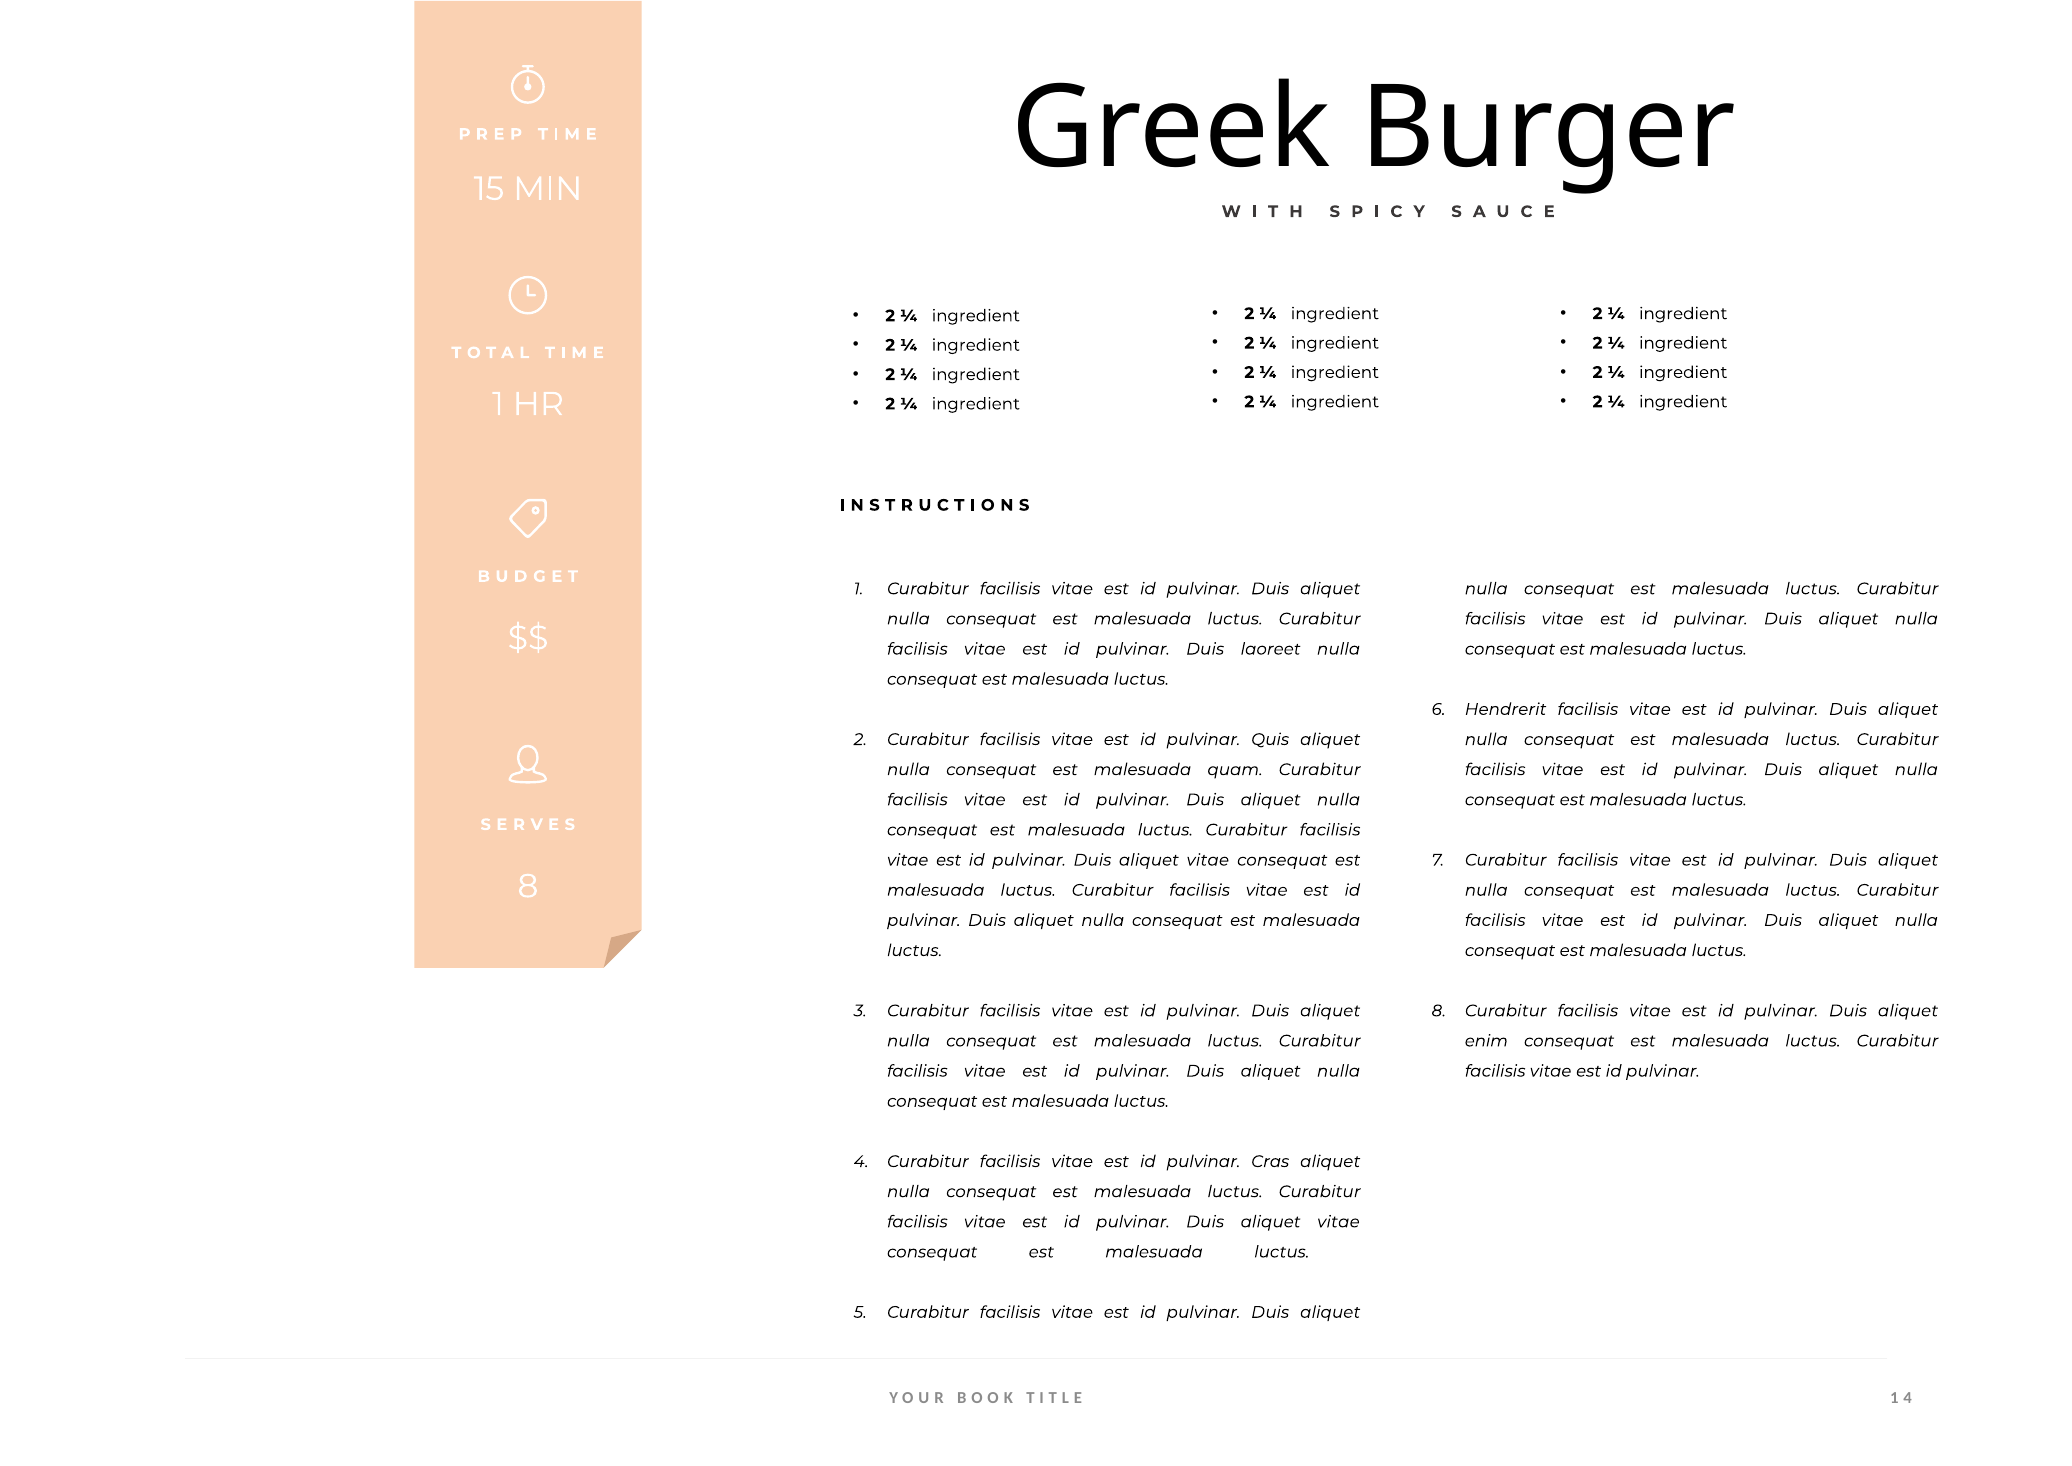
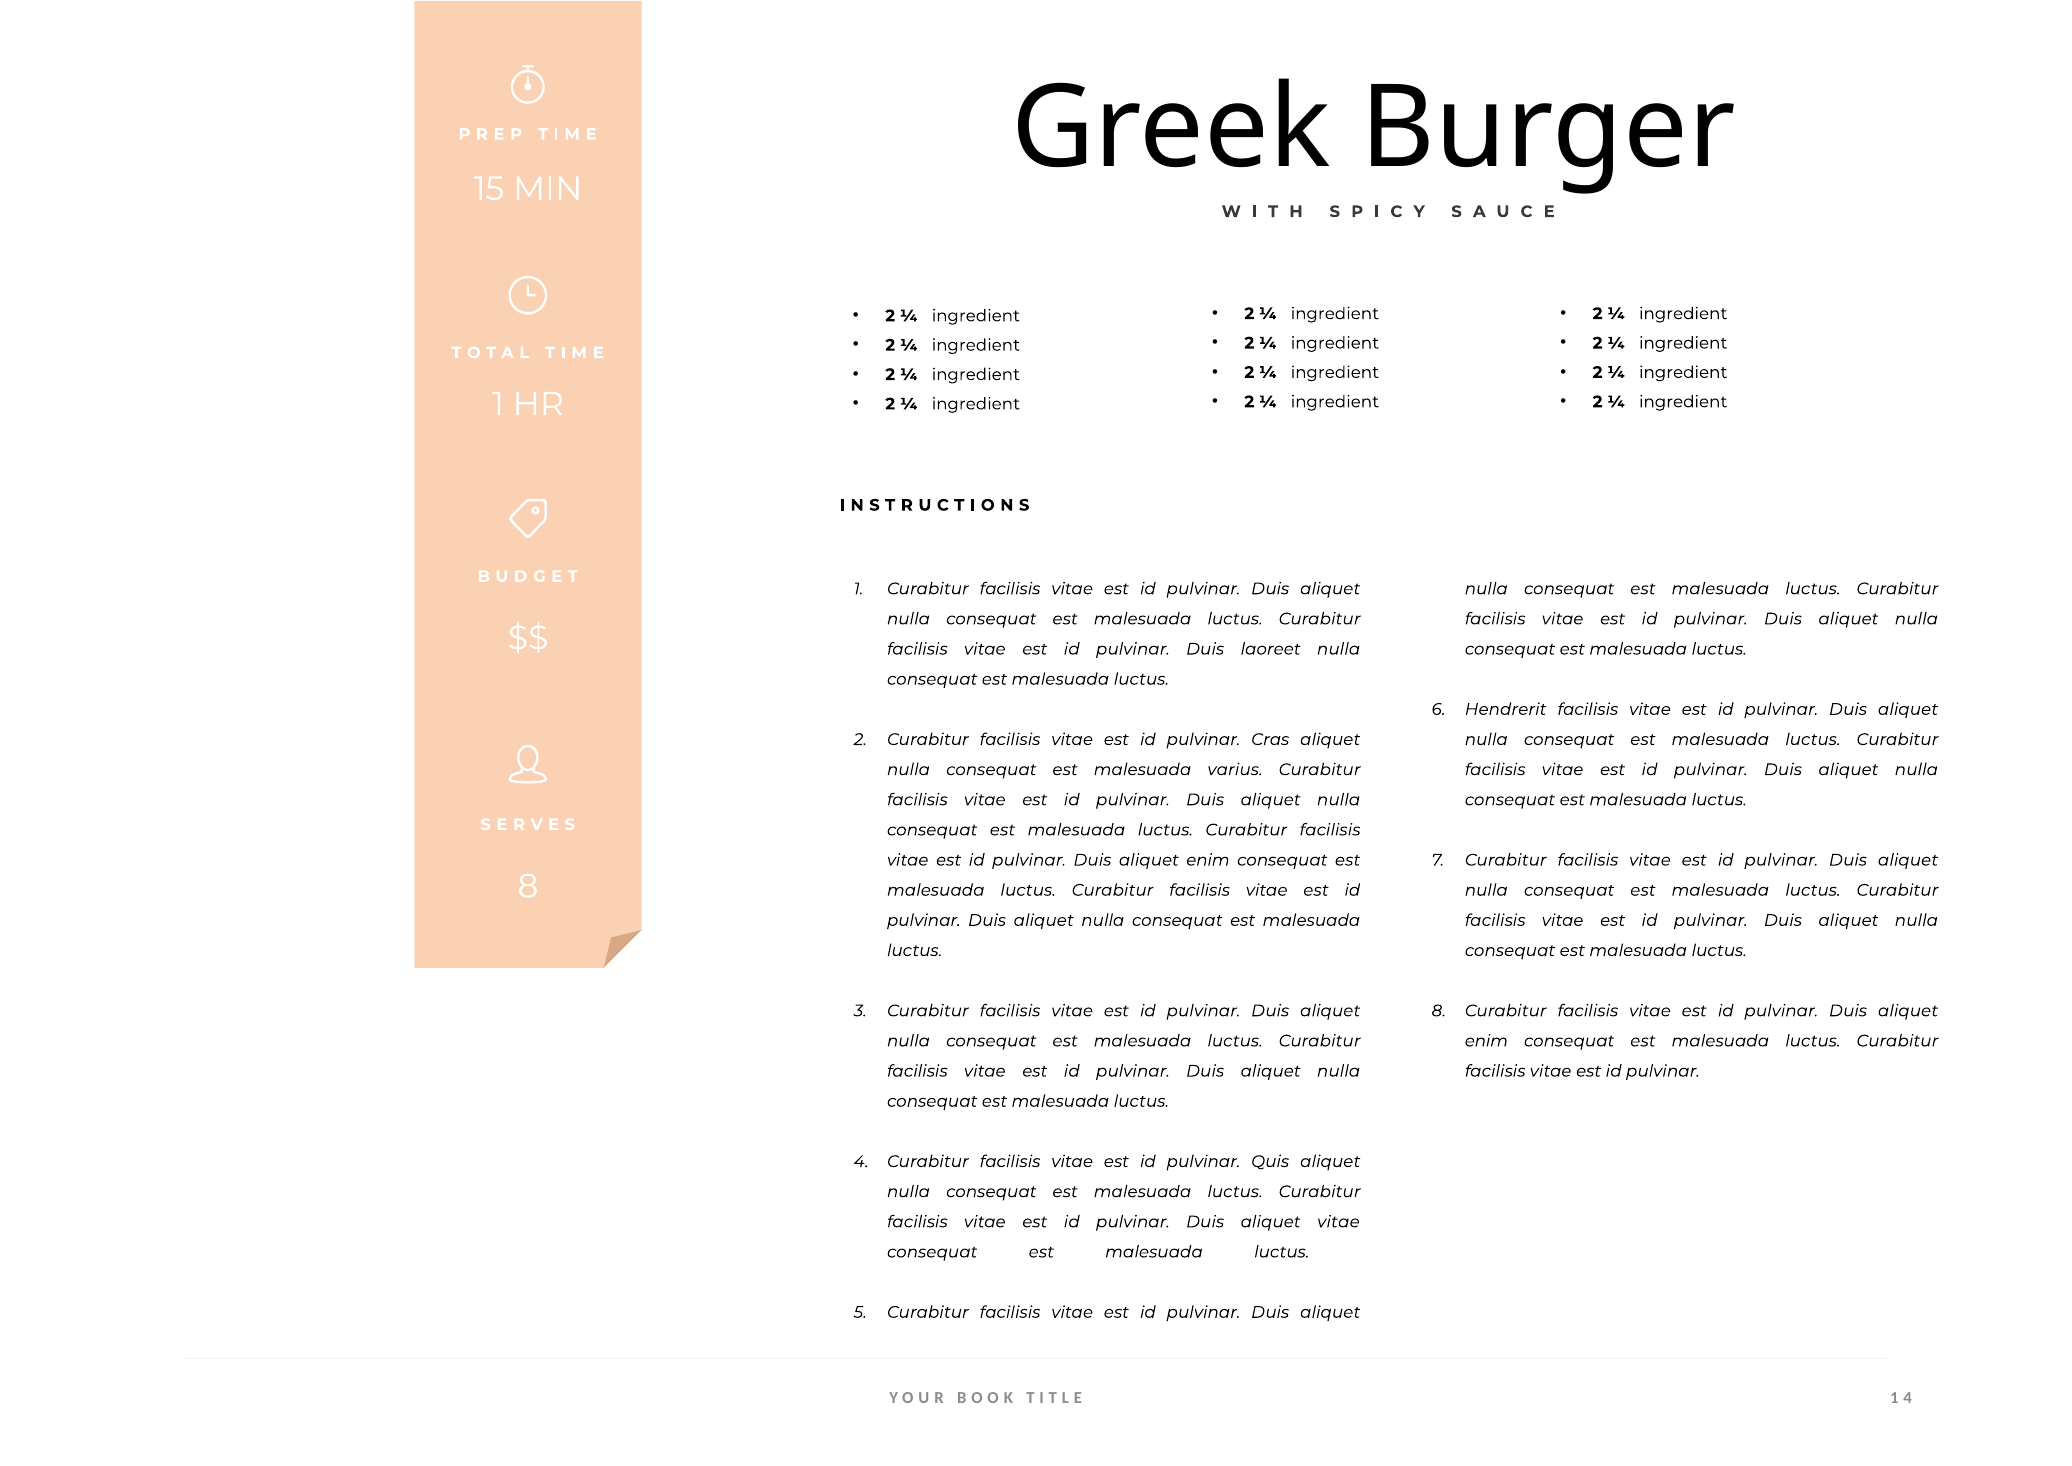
Quis: Quis -> Cras
quam: quam -> varius
vitae at (1208, 860): vitae -> enim
Cras: Cras -> Quis
